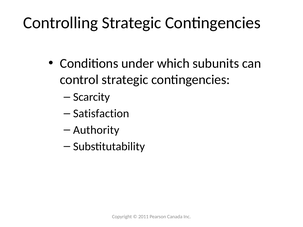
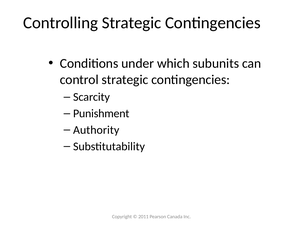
Satisfaction: Satisfaction -> Punishment
